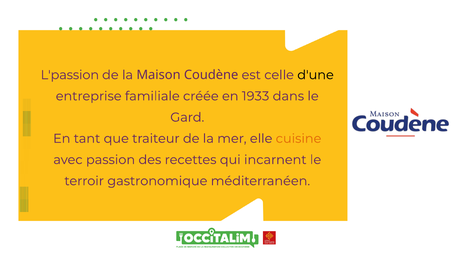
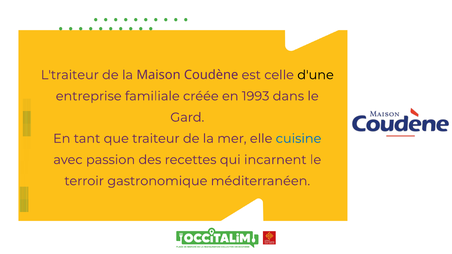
L'passion: L'passion -> L'traiteur
1933: 1933 -> 1993
cuisine colour: orange -> blue
